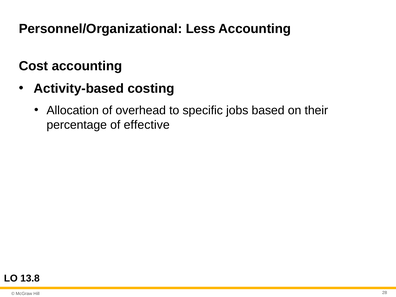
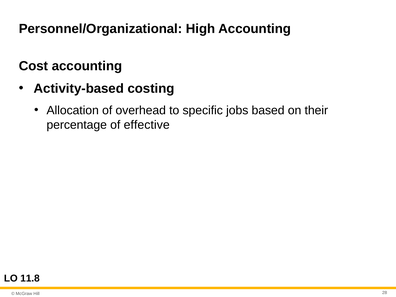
Less: Less -> High
13.8: 13.8 -> 11.8
